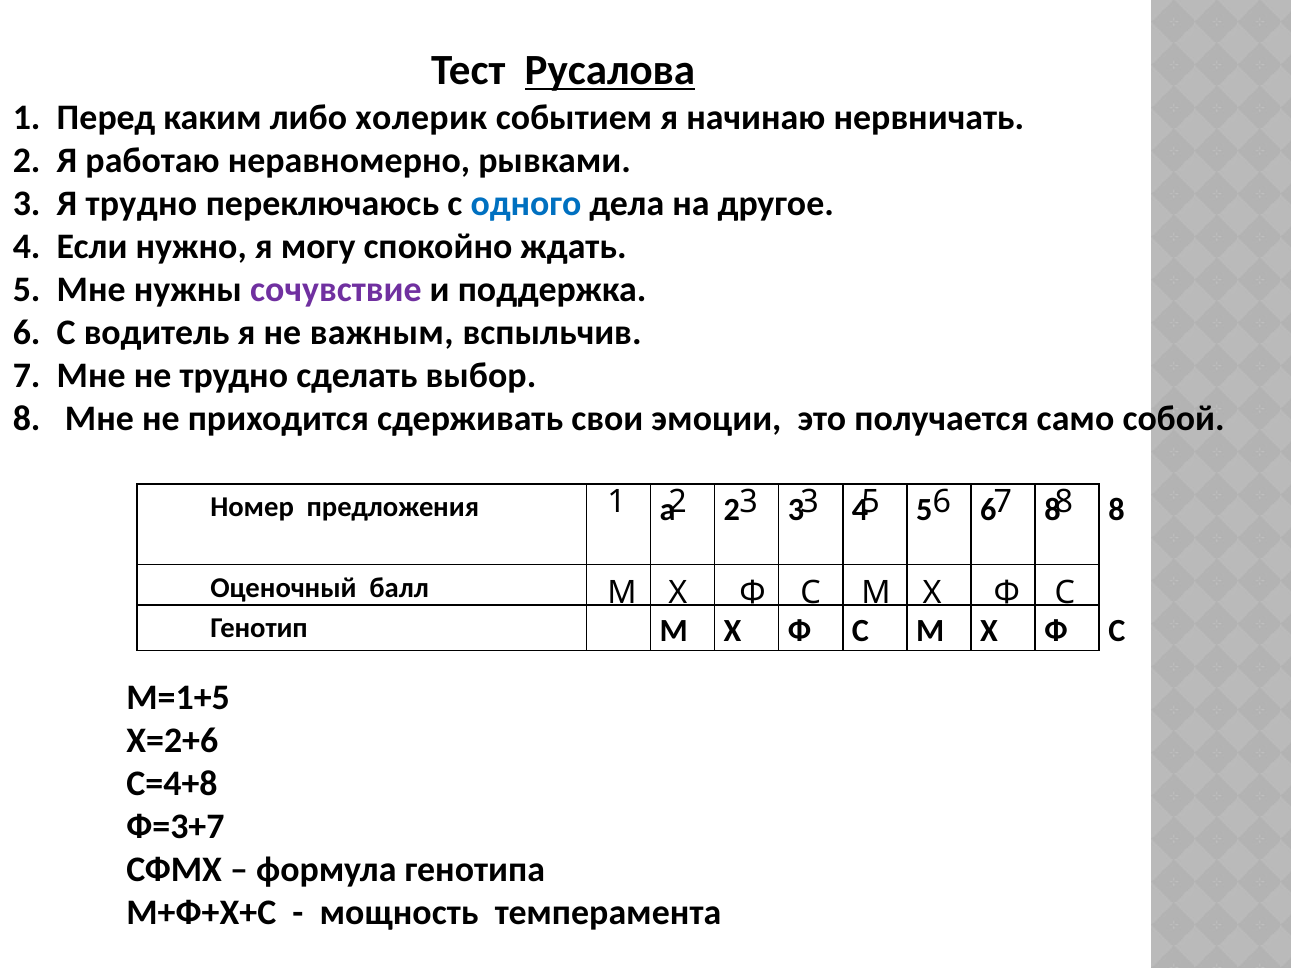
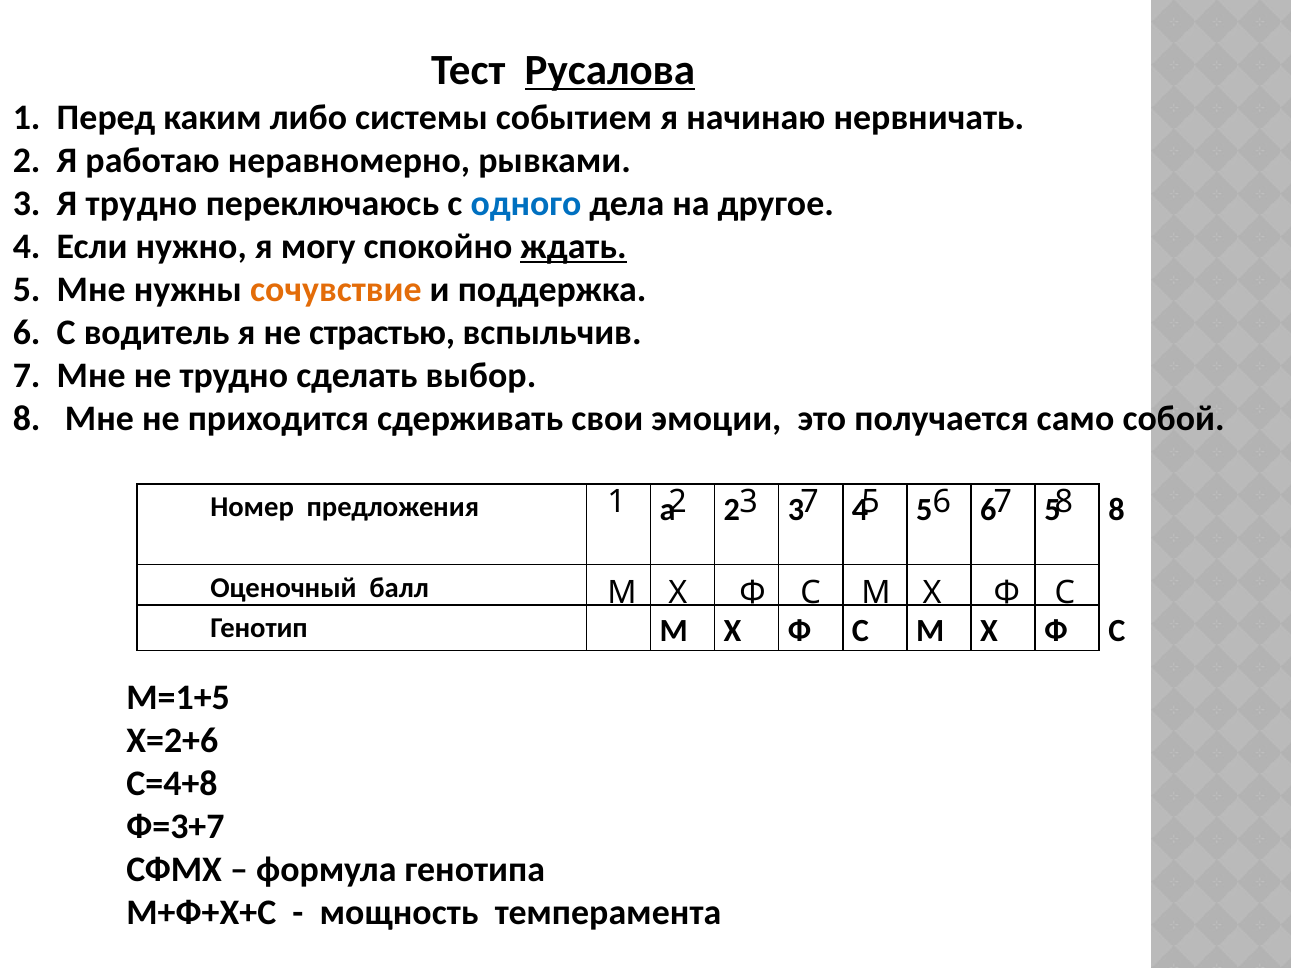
холерик: холерик -> системы
ждать underline: none -> present
сочувствие colour: purple -> orange
важным: важным -> страстью
3 3: 3 -> 7
6 8: 8 -> 5
